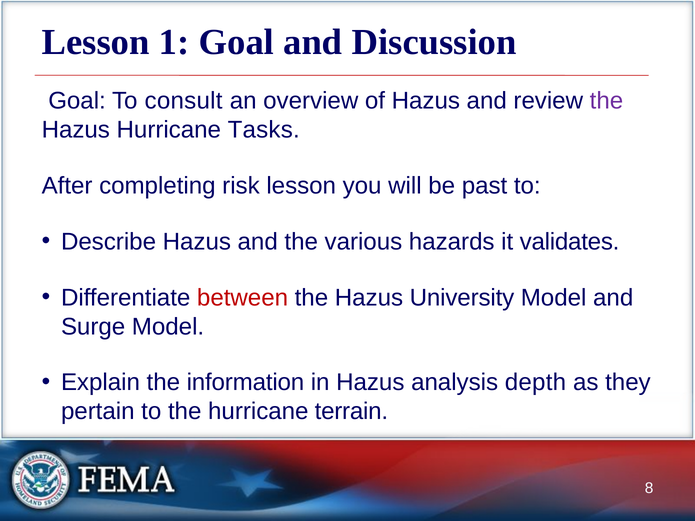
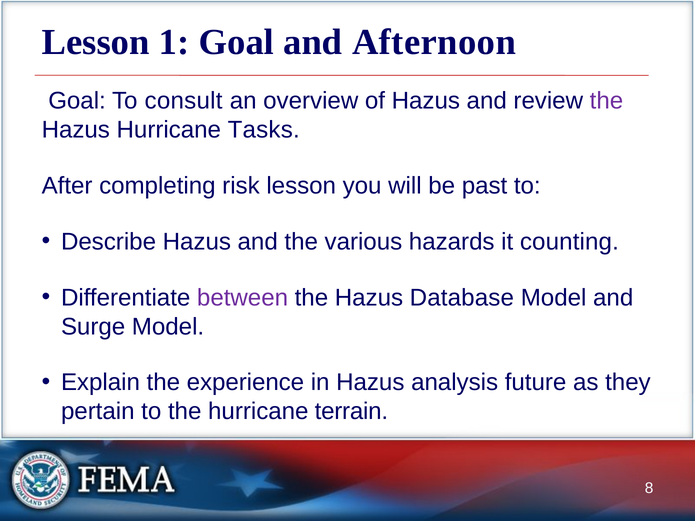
Discussion: Discussion -> Afternoon
validates: validates -> counting
between colour: red -> purple
University: University -> Database
information: information -> experience
depth: depth -> future
